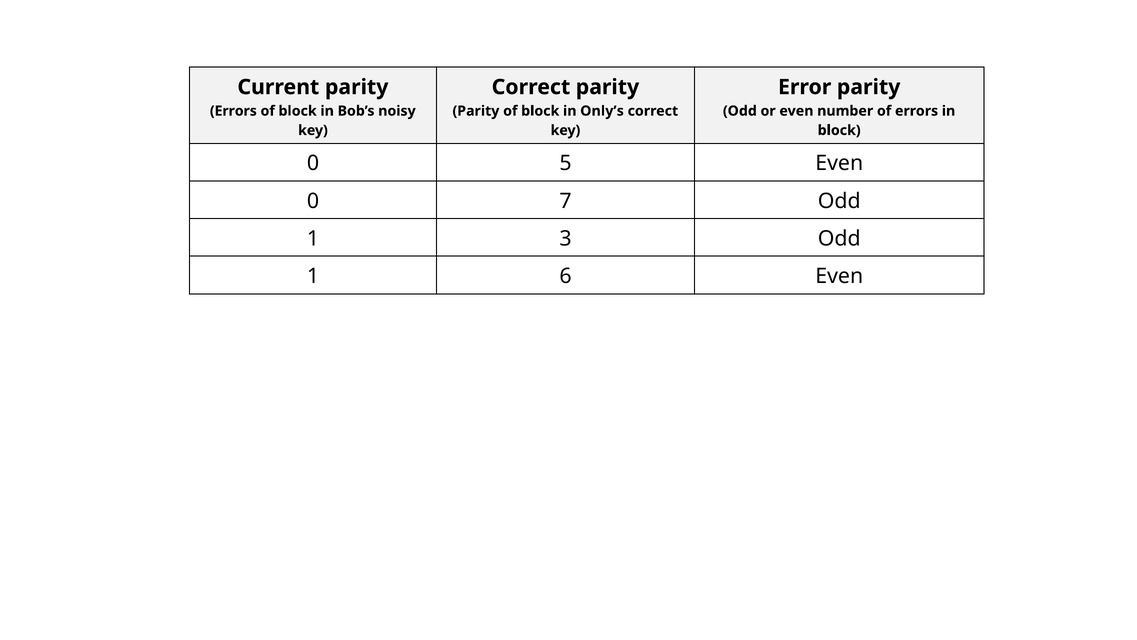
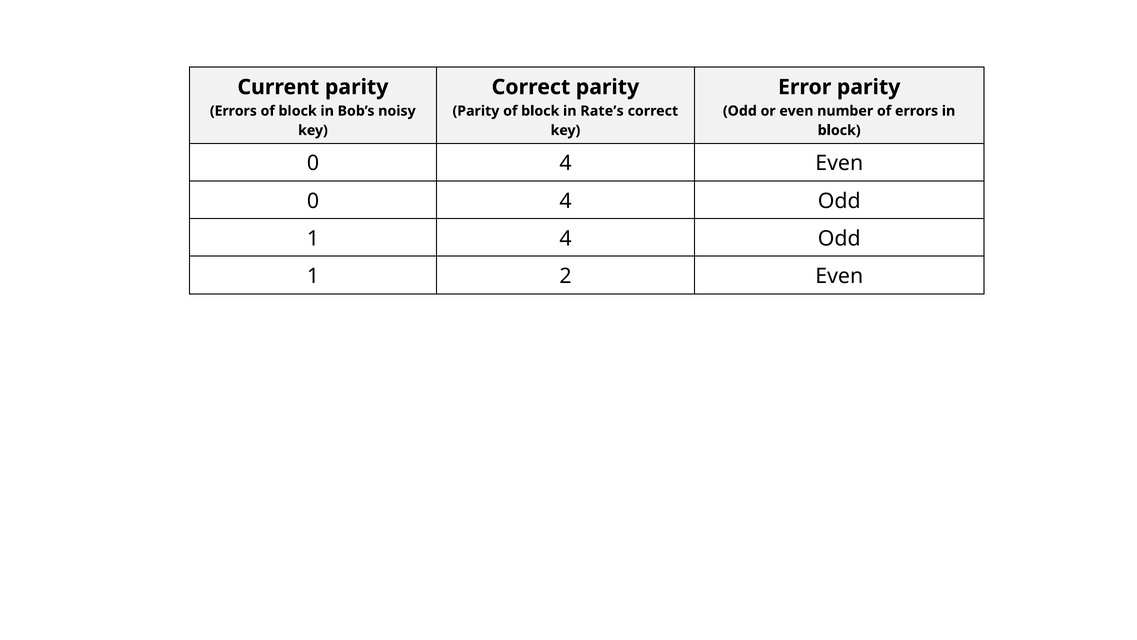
Only’s: Only’s -> Rate’s
5 at (566, 163): 5 -> 4
7 at (566, 201): 7 -> 4
1 3: 3 -> 4
6: 6 -> 2
